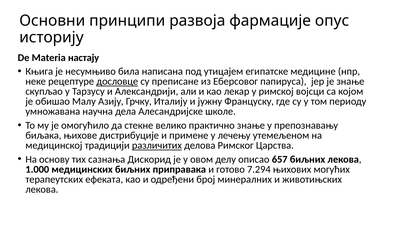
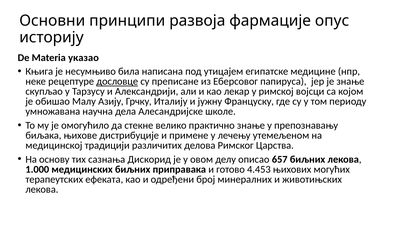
настају: настају -> указао
различитих underline: present -> none
7.294: 7.294 -> 4.453
